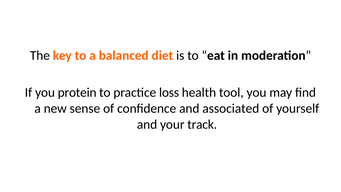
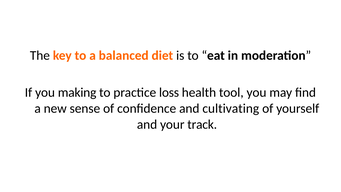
protein: protein -> making
associated: associated -> cultivating
